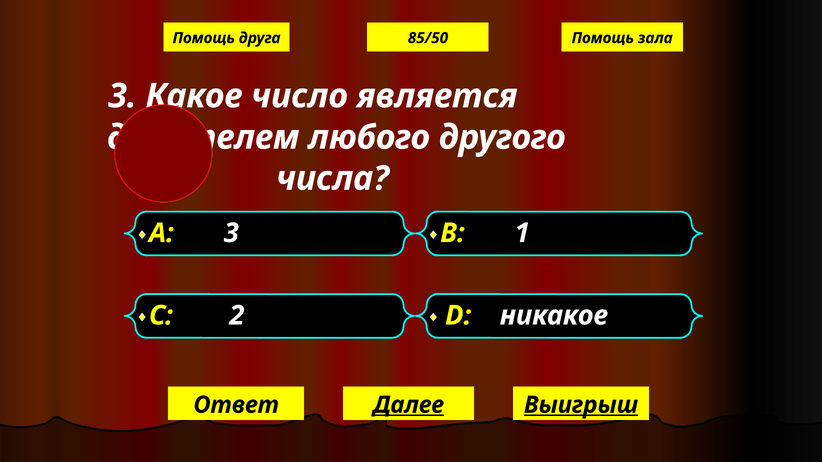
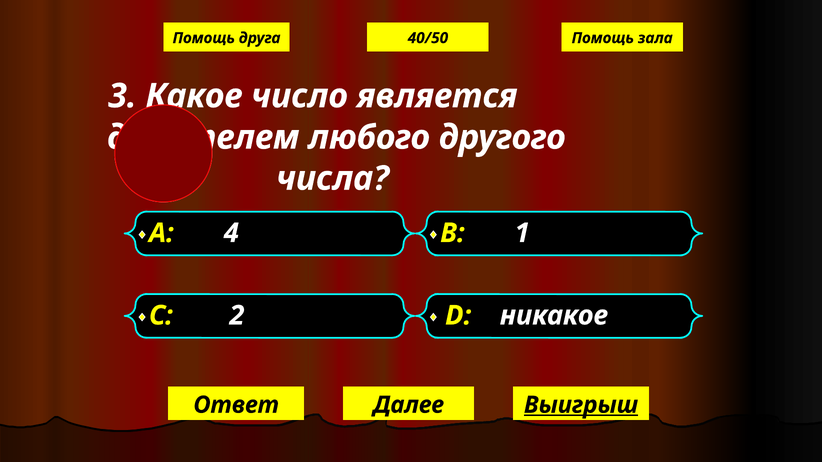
85/50: 85/50 -> 40/50
А 3: 3 -> 4
Далее underline: present -> none
